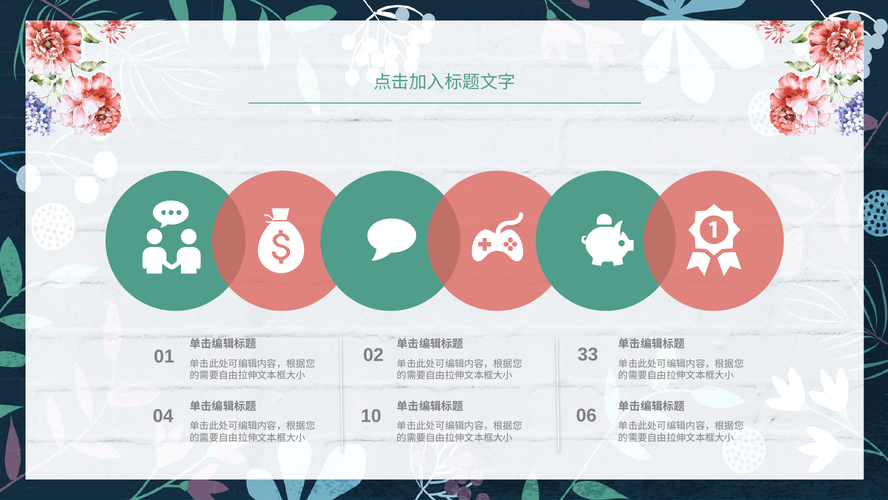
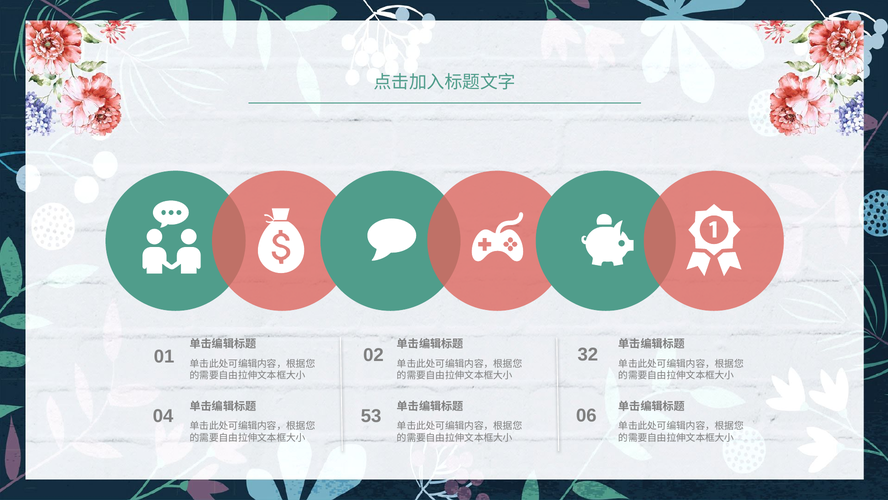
33: 33 -> 32
10: 10 -> 53
